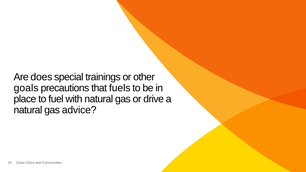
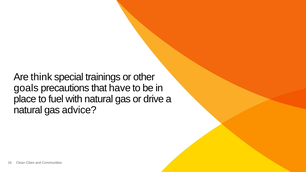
does: does -> think
fuels: fuels -> have
